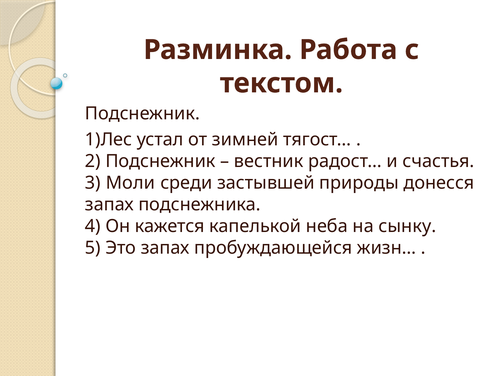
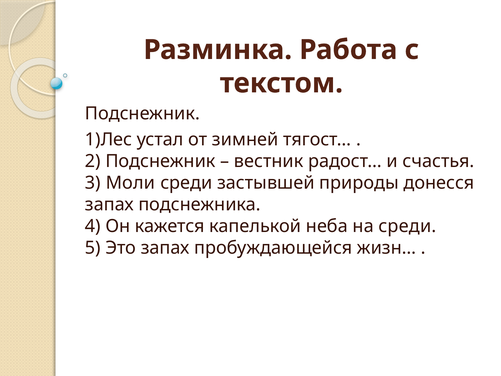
на сынку: сынку -> среди
